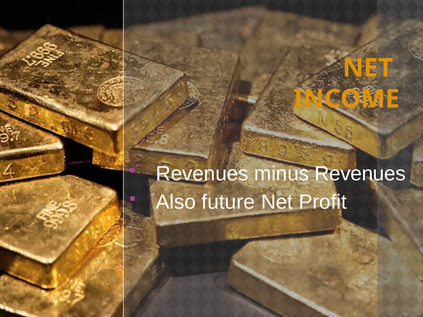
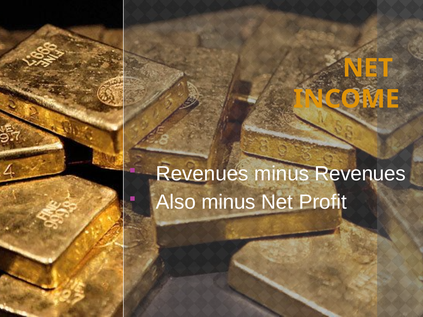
Also future: future -> minus
